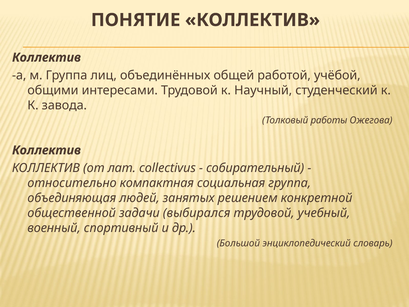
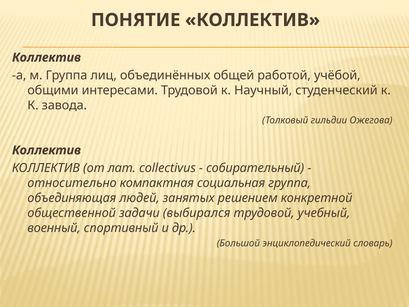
работы: работы -> гильдии
